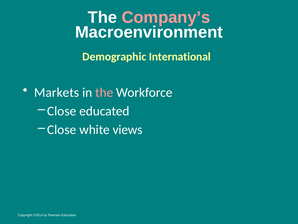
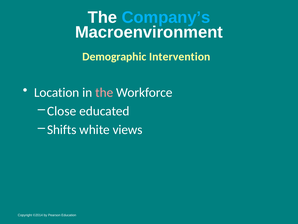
Company’s colour: pink -> light blue
International: International -> Intervention
Markets: Markets -> Location
Close at (62, 129): Close -> Shifts
